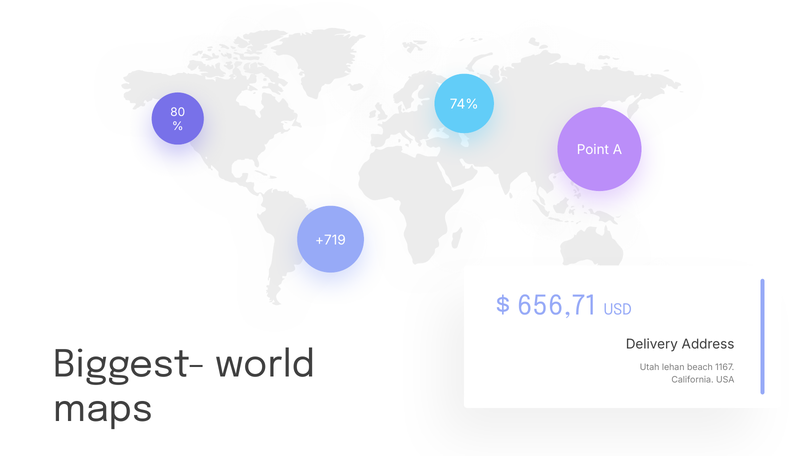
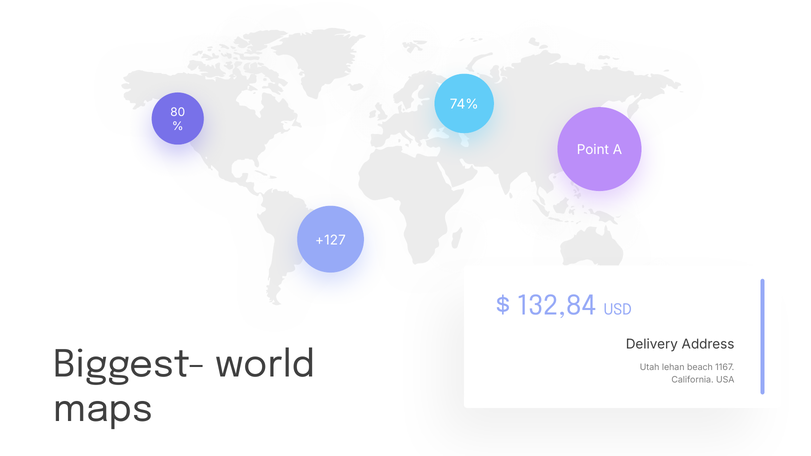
+719: +719 -> +127
656,71: 656,71 -> 132,84
